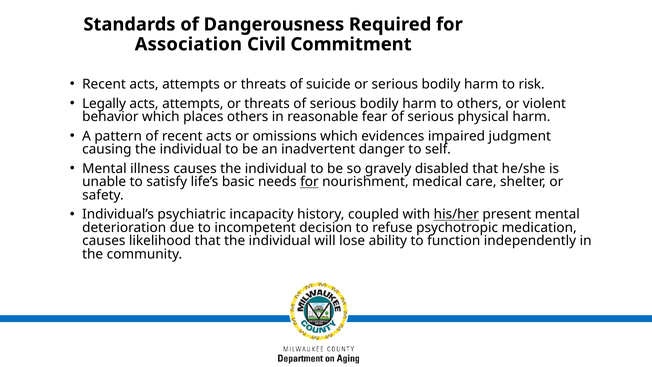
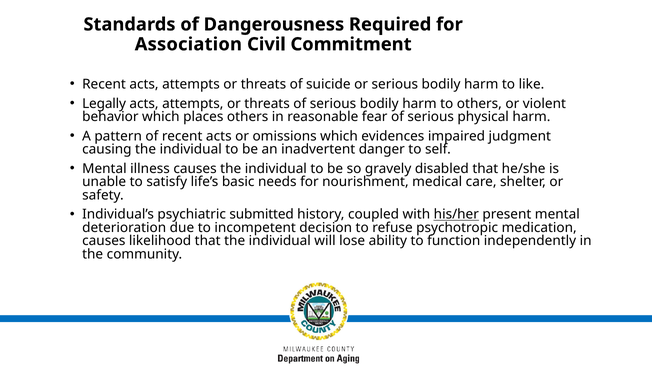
risk: risk -> like
for at (309, 182) underline: present -> none
incapacity: incapacity -> submitted
